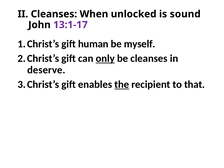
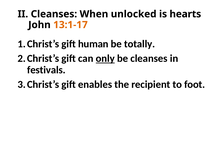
sound: sound -> hearts
13:1-17 colour: purple -> orange
myself: myself -> totally
deserve: deserve -> festivals
the underline: present -> none
that: that -> foot
